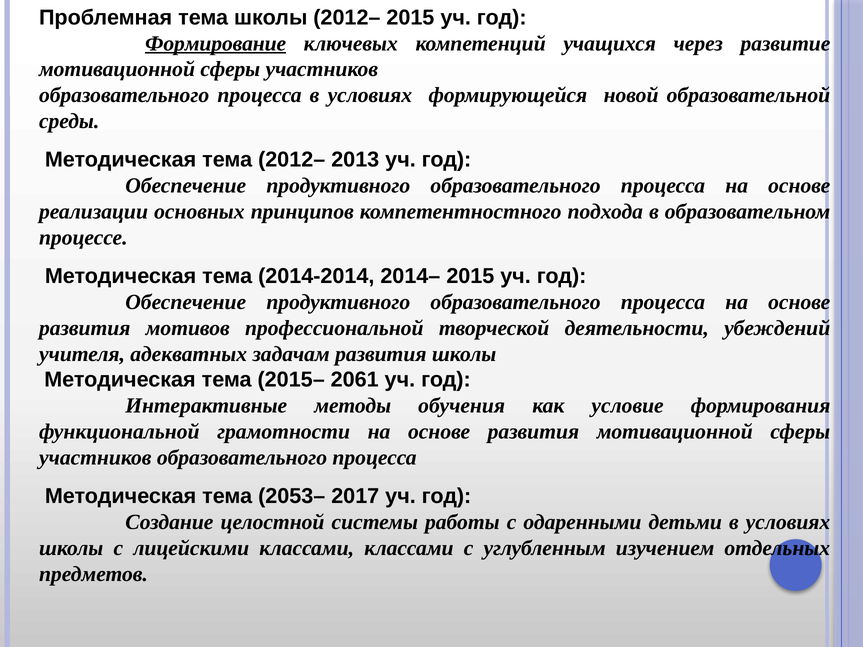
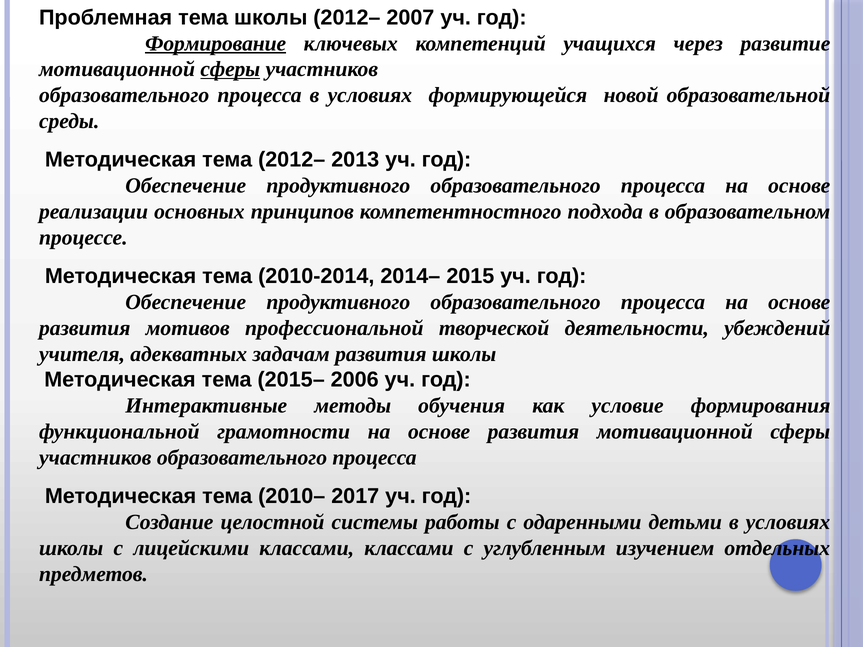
2012– 2015: 2015 -> 2007
сферы at (230, 69) underline: none -> present
2014-2014: 2014-2014 -> 2010-2014
2061: 2061 -> 2006
2053–: 2053– -> 2010–
